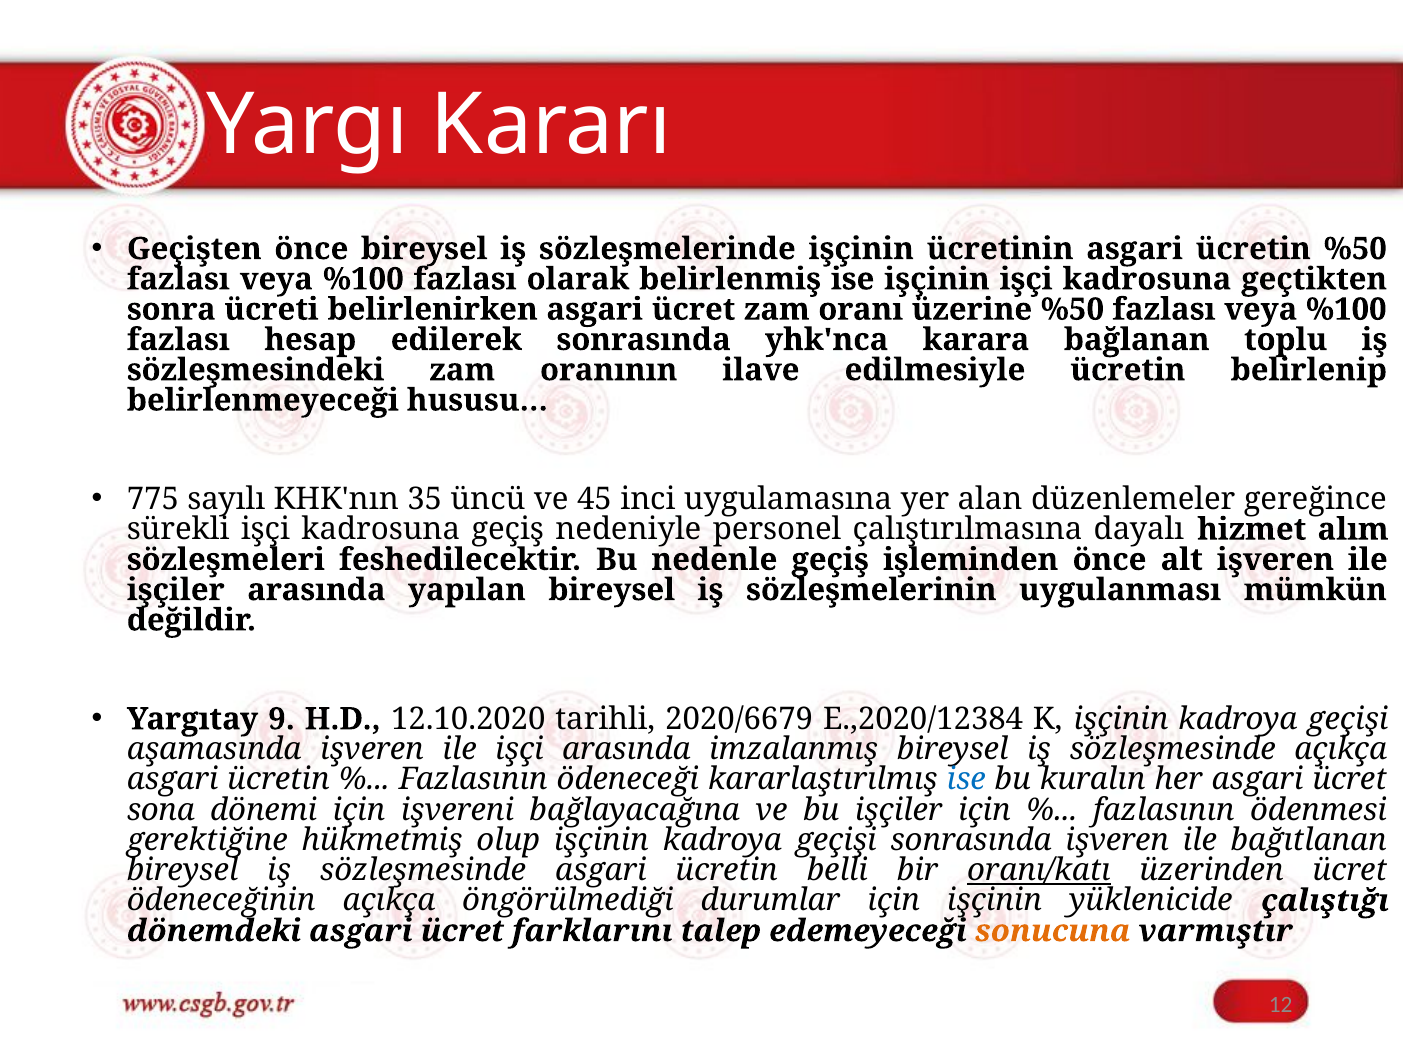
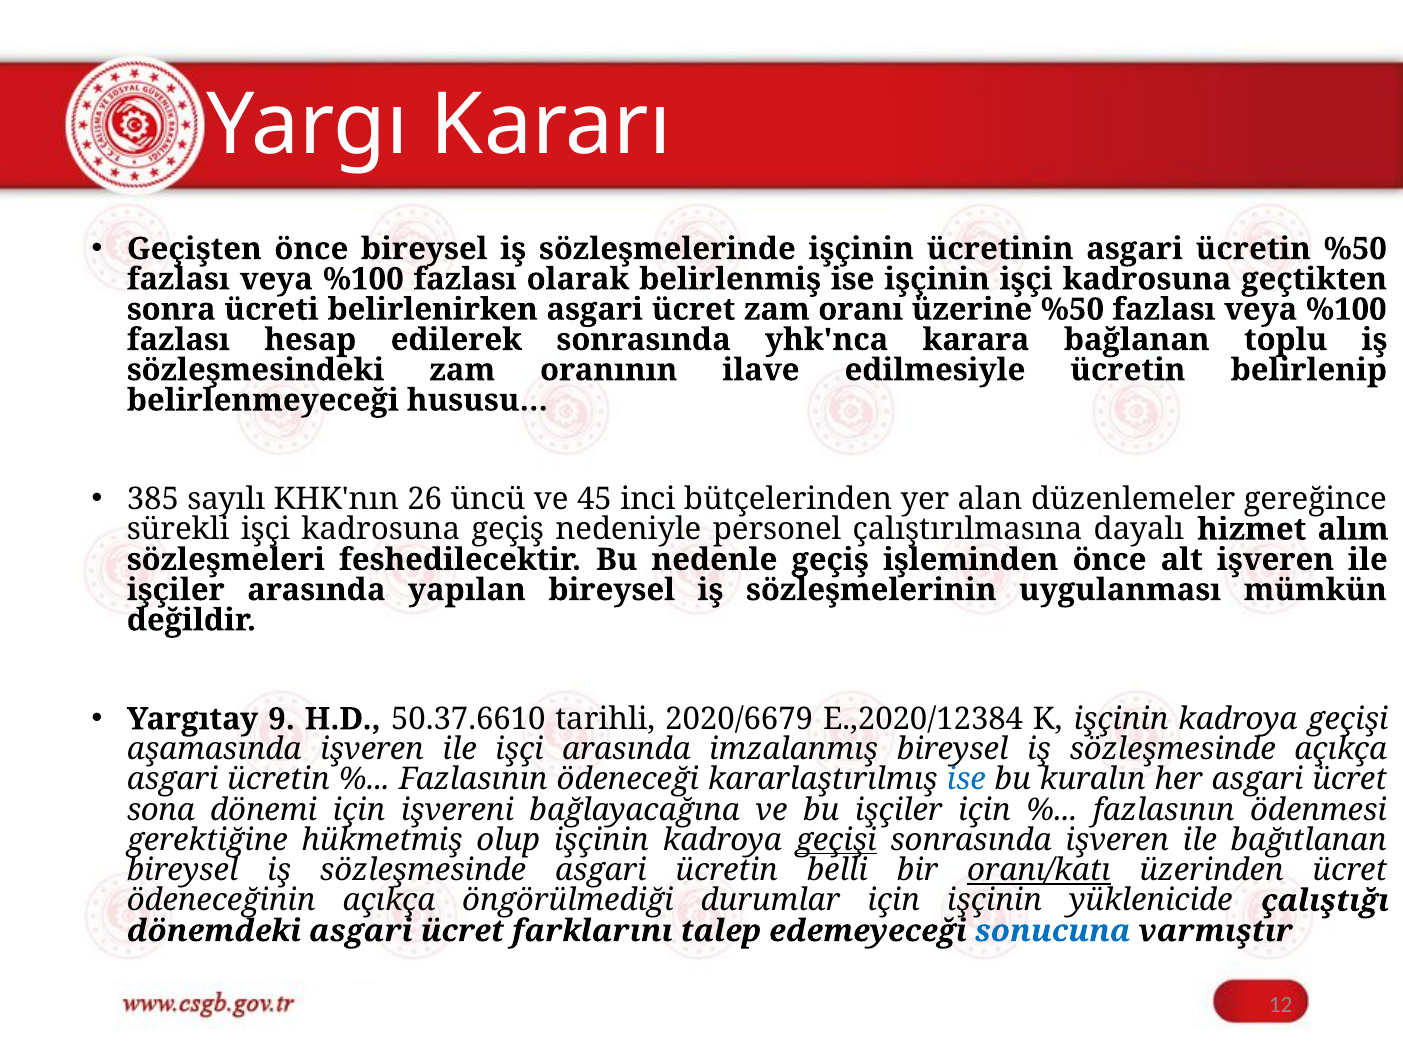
775: 775 -> 385
35: 35 -> 26
uygulamasına: uygulamasına -> bütçelerinden
12.10.2020: 12.10.2020 -> 50.37.6610
geçişi at (836, 840) underline: none -> present
sonucuna colour: orange -> blue
